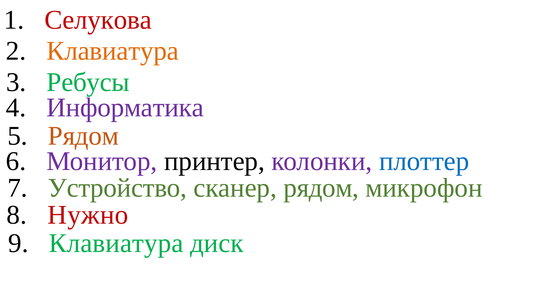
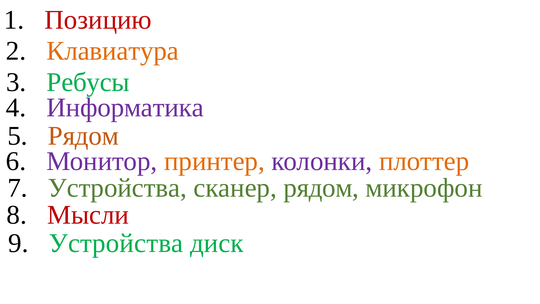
Селукова: Селукова -> Позицию
принтер colour: black -> orange
плоттер colour: blue -> orange
7 Устройство: Устройство -> Устройства
Нужно: Нужно -> Мысли
9 Клавиатура: Клавиатура -> Устройства
